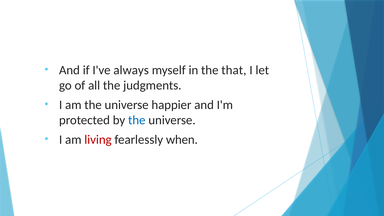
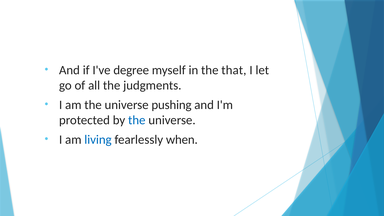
always: always -> degree
happier: happier -> pushing
living colour: red -> blue
